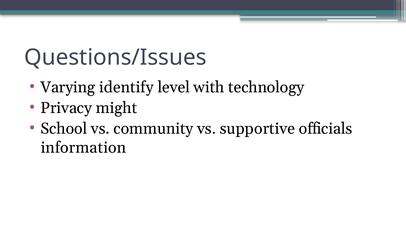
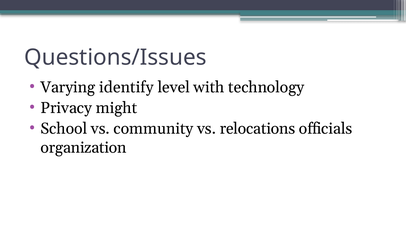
supportive: supportive -> relocations
information: information -> organization
